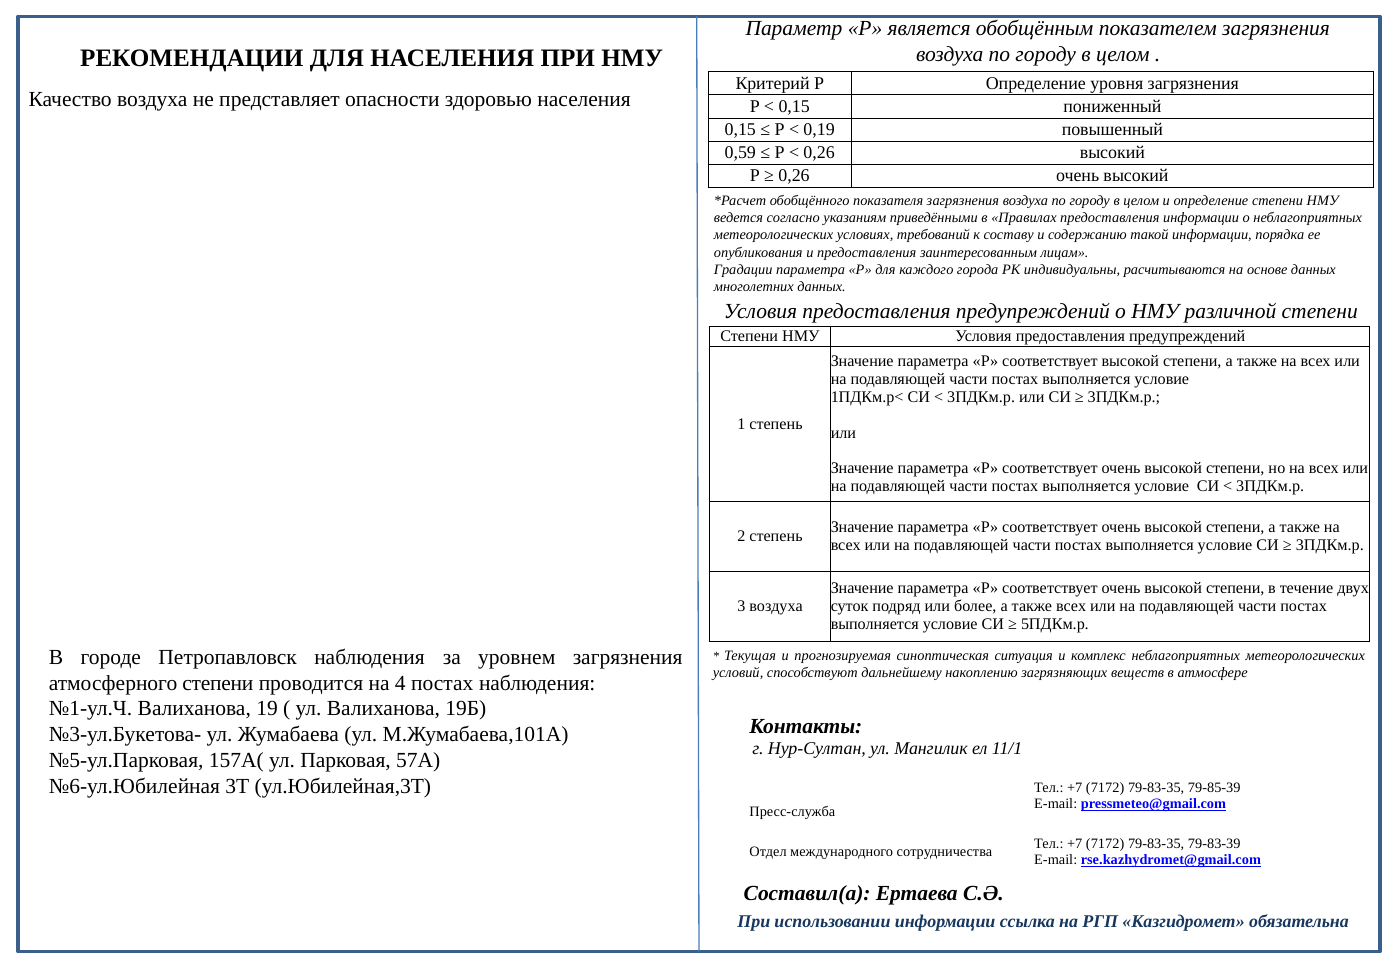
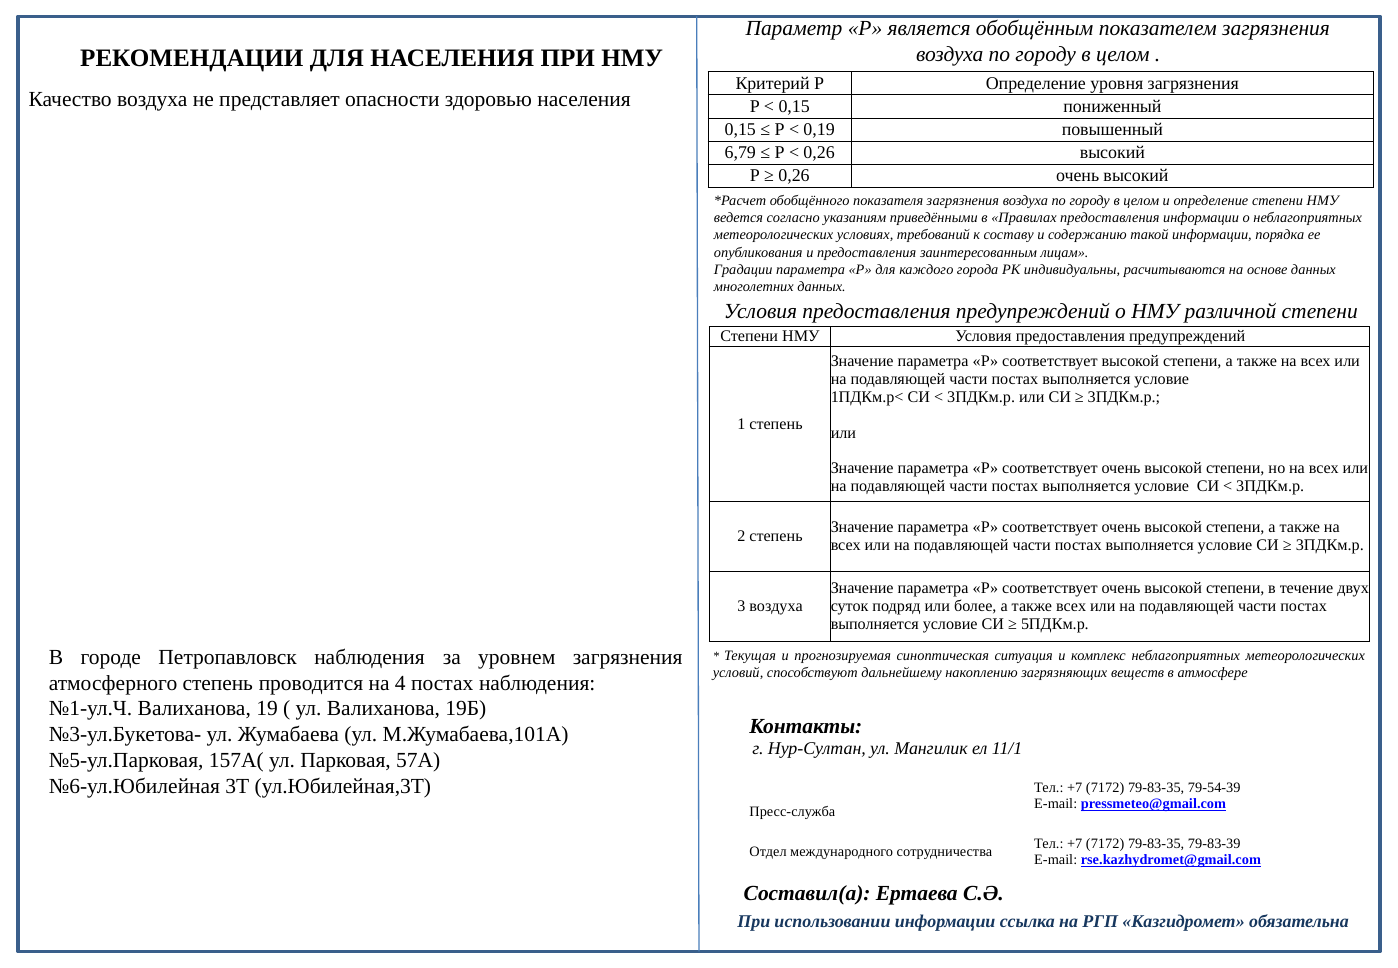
0,59: 0,59 -> 6,79
атмосферного степени: степени -> степень
79-85-39: 79-85-39 -> 79-54-39
